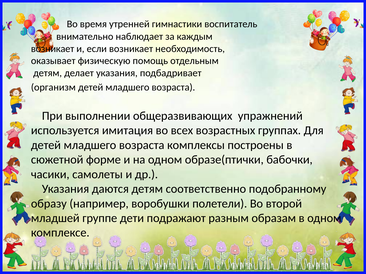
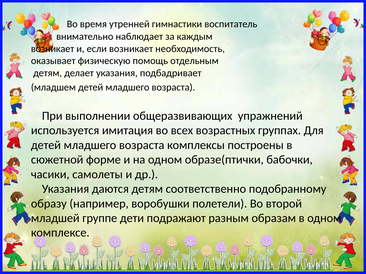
организм: организм -> младшем
